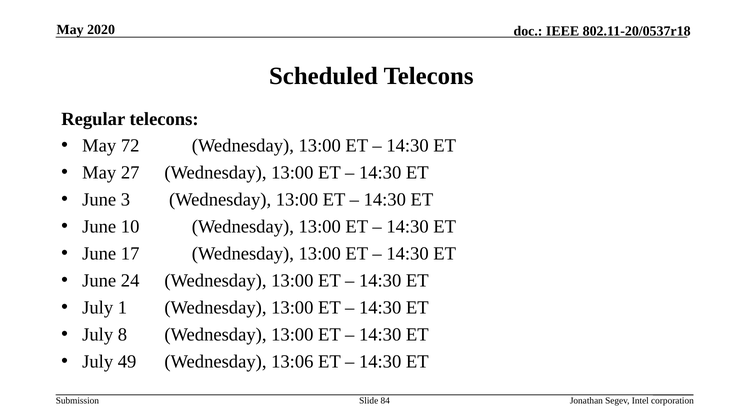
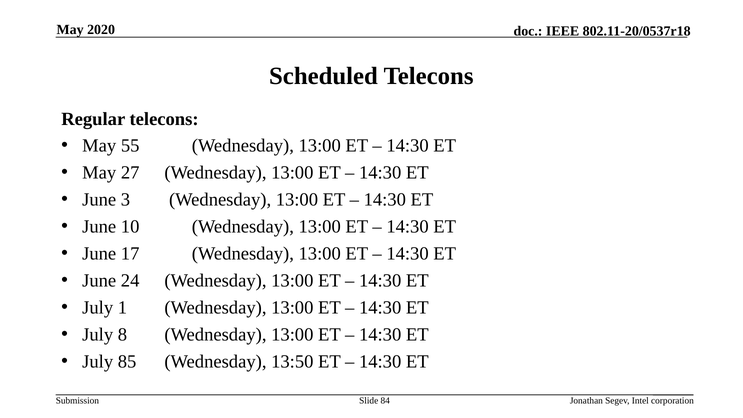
72: 72 -> 55
49: 49 -> 85
13:06: 13:06 -> 13:50
